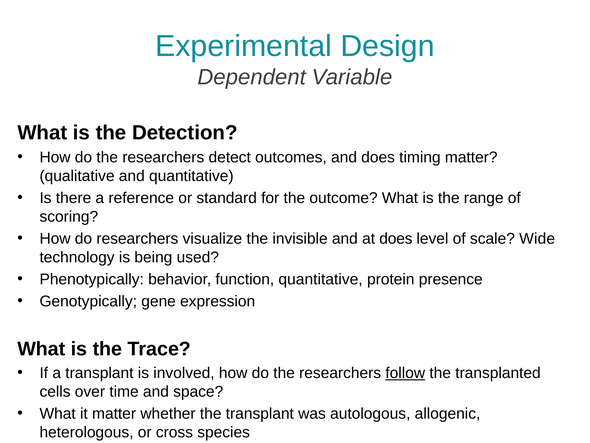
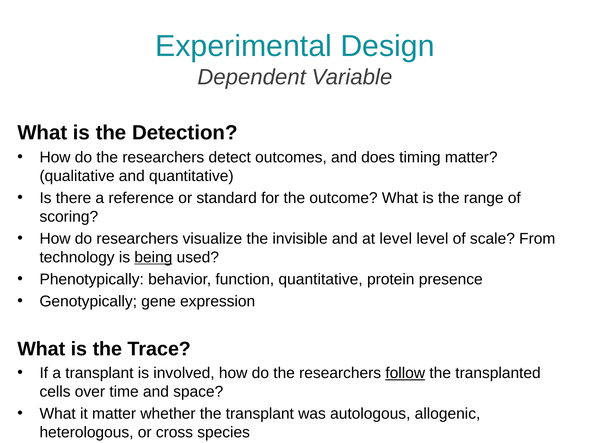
at does: does -> level
Wide: Wide -> From
being underline: none -> present
